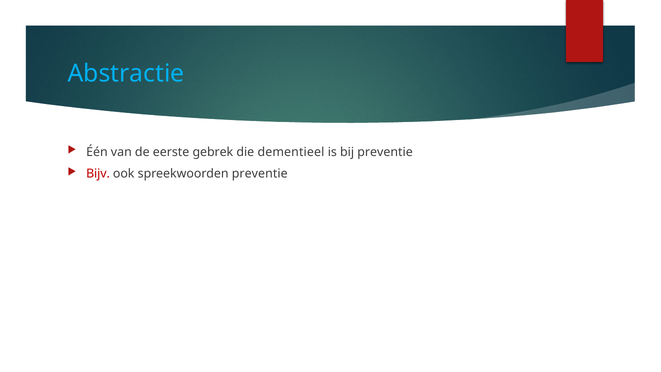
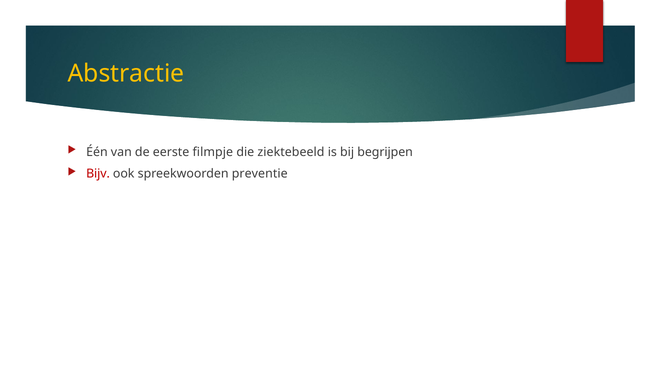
Abstractie colour: light blue -> yellow
gebrek: gebrek -> filmpje
dementieel: dementieel -> ziektebeeld
bij preventie: preventie -> begrijpen
